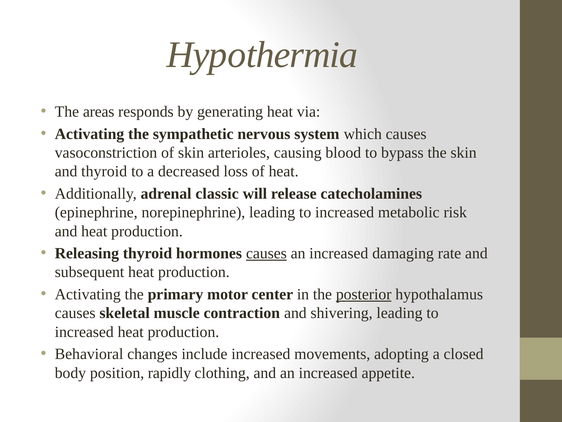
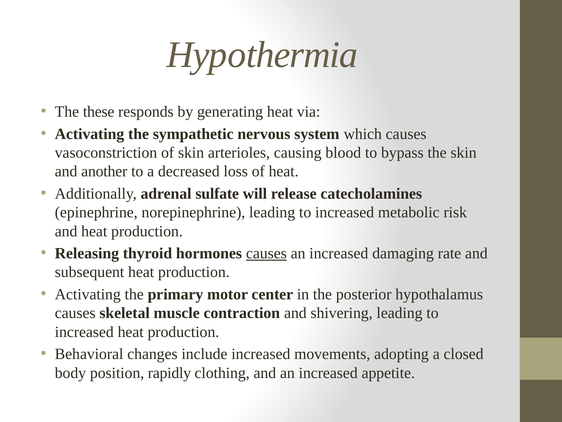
areas: areas -> these
and thyroid: thyroid -> another
classic: classic -> sulfate
posterior underline: present -> none
